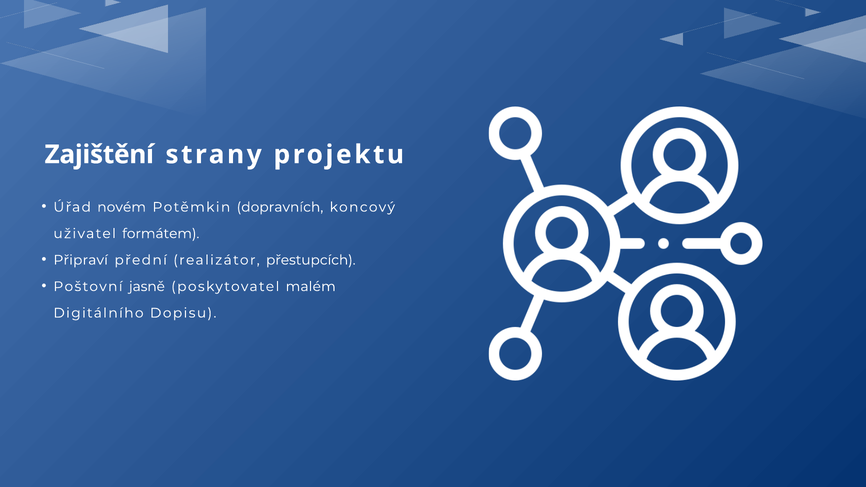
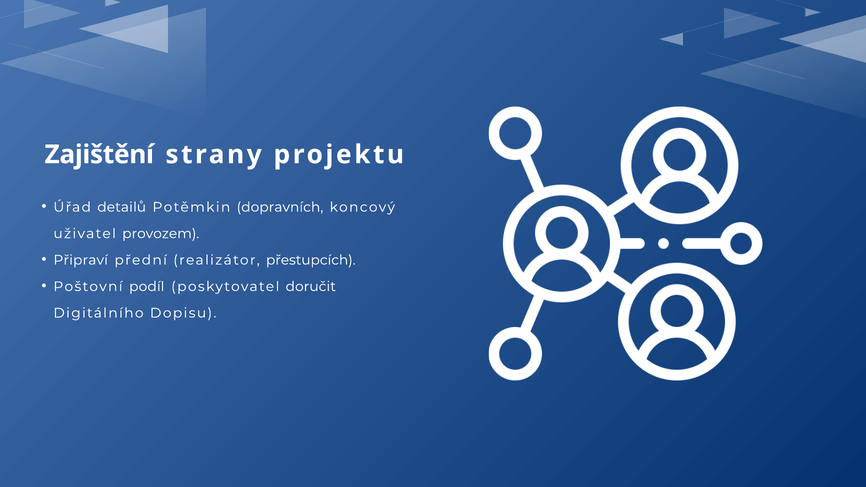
novém: novém -> detailů
formátem: formátem -> provozem
jasně: jasně -> podíl
malém: malém -> doručit
